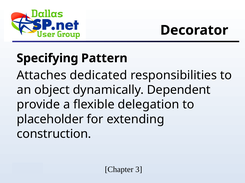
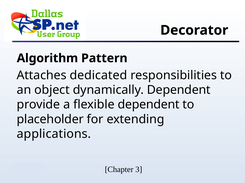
Specifying: Specifying -> Algorithm
flexible delegation: delegation -> dependent
construction: construction -> applications
